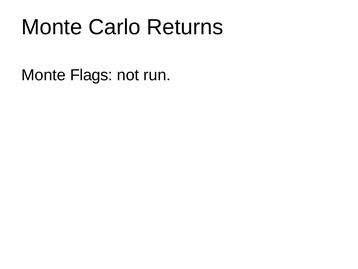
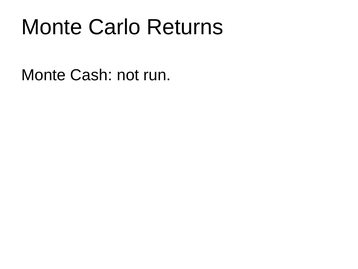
Flags: Flags -> Cash
